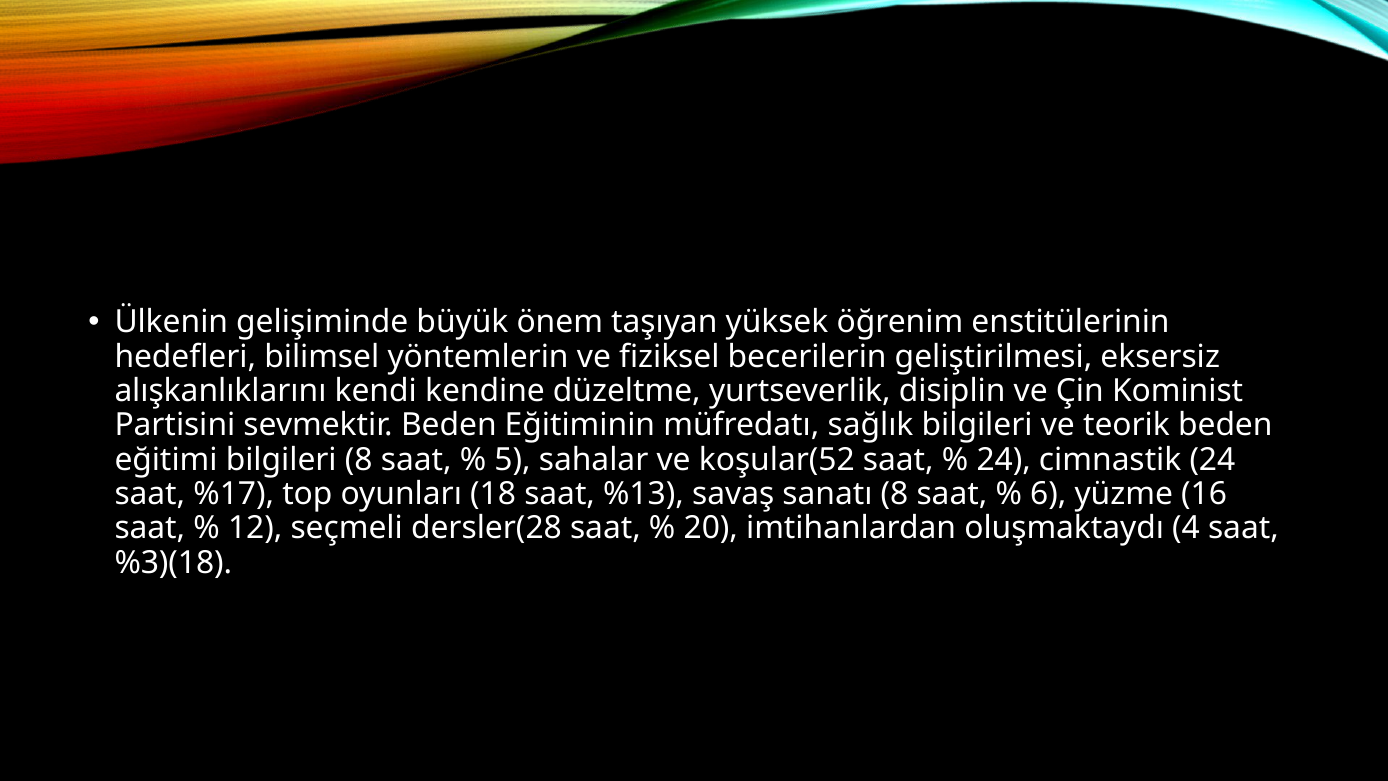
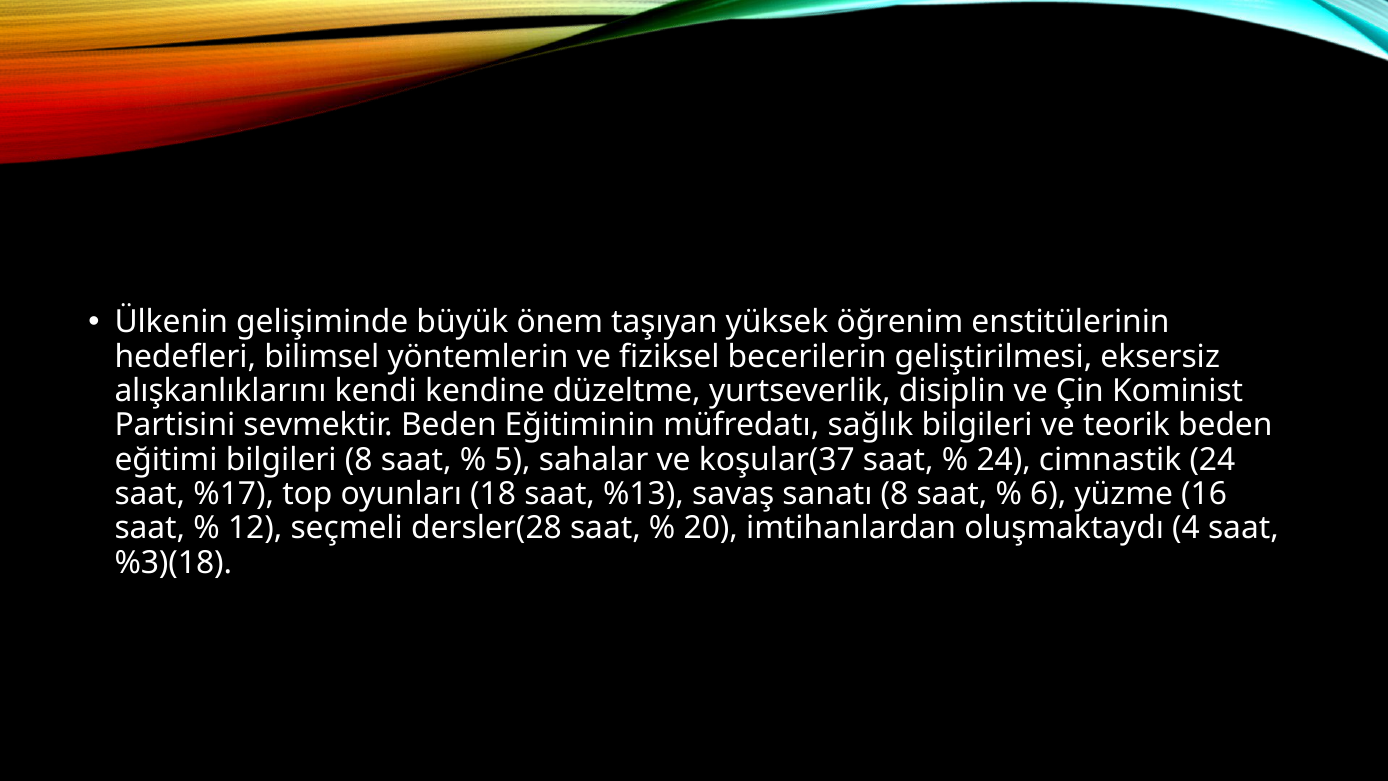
koşular(52: koşular(52 -> koşular(37
